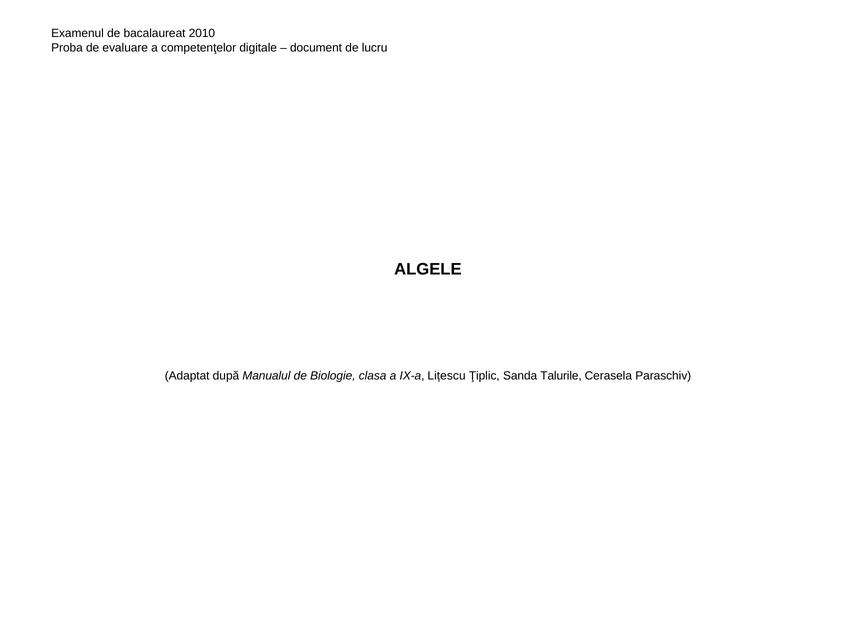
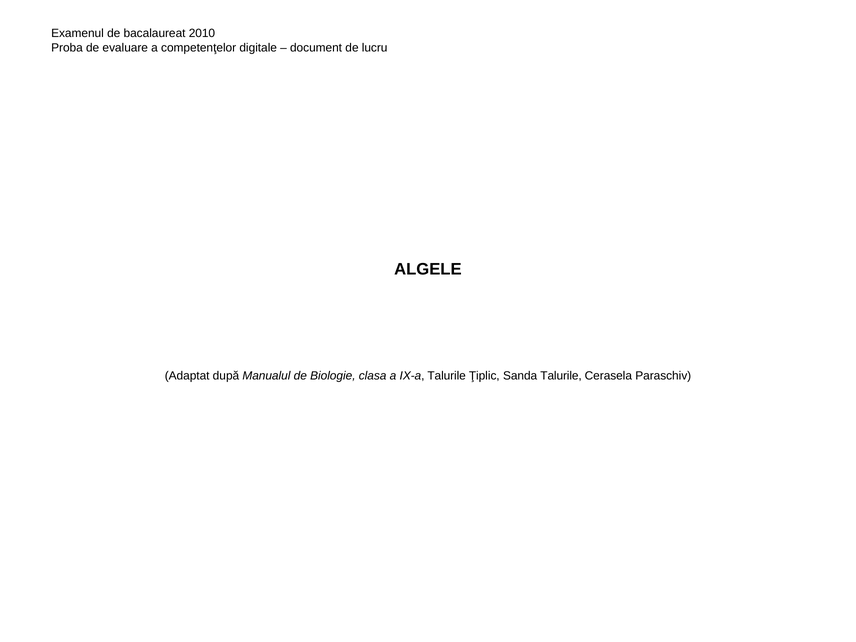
IX-a Lițescu: Lițescu -> Talurile
